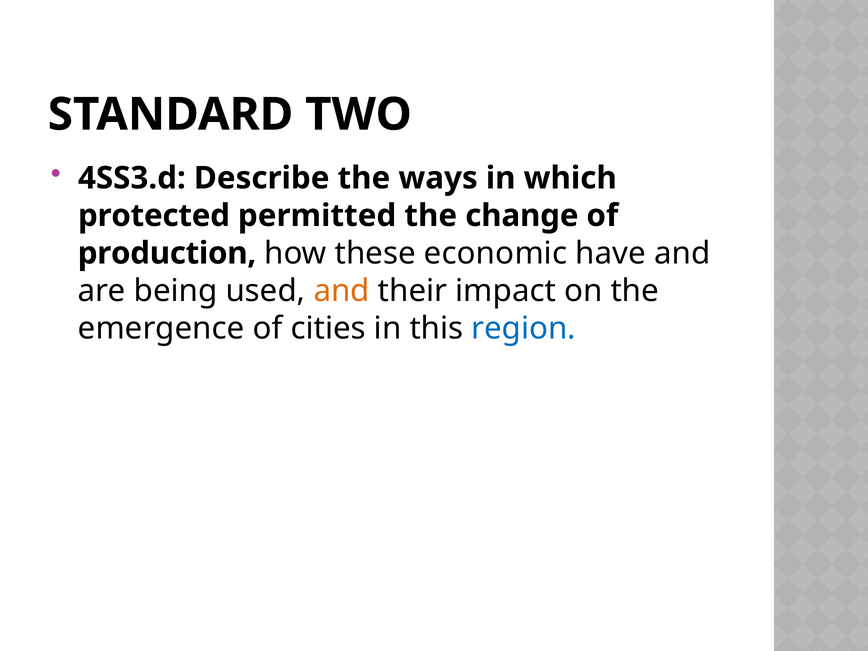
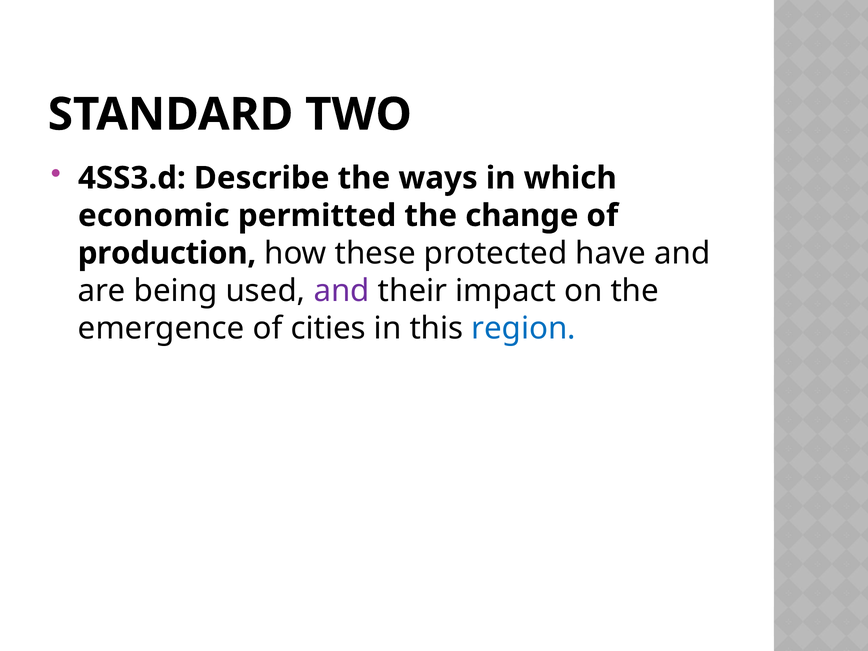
protected: protected -> economic
economic: economic -> protected
and at (342, 291) colour: orange -> purple
